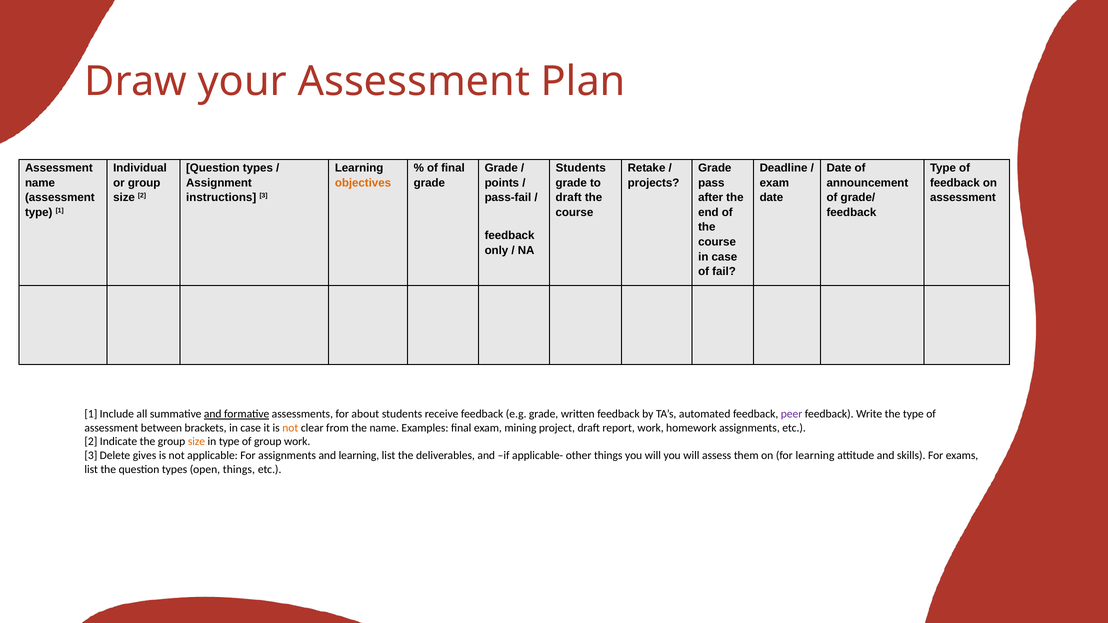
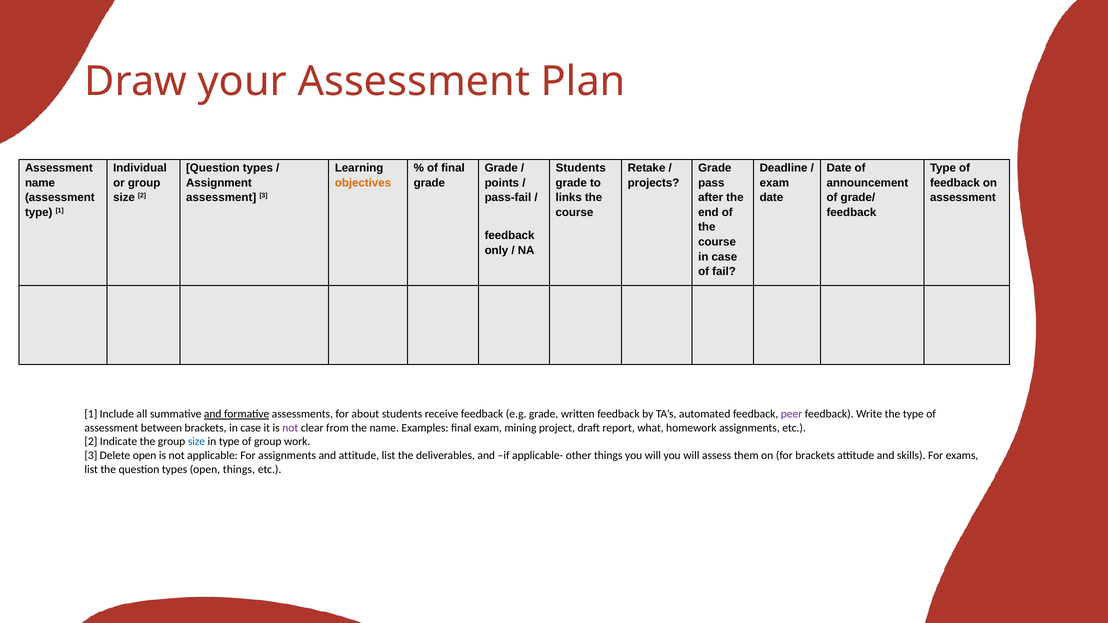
instructions at (221, 198): instructions -> assessment
draft at (569, 198): draft -> links
not at (290, 428) colour: orange -> purple
report work: work -> what
size at (196, 442) colour: orange -> blue
Delete gives: gives -> open
and learning: learning -> attitude
for learning: learning -> brackets
